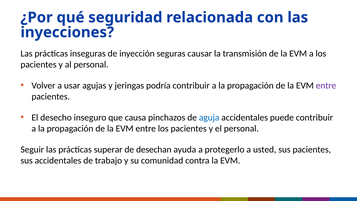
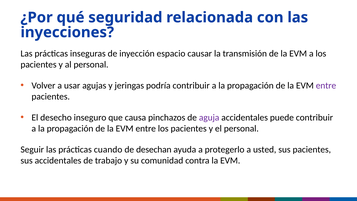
seguras: seguras -> espacio
aguja colour: blue -> purple
superar: superar -> cuando
